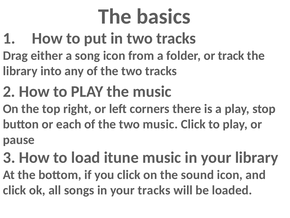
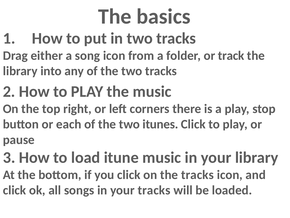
two music: music -> itunes
the sound: sound -> tracks
